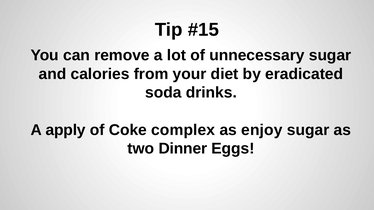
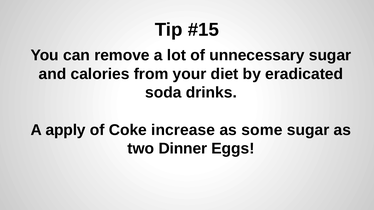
complex: complex -> increase
enjoy: enjoy -> some
